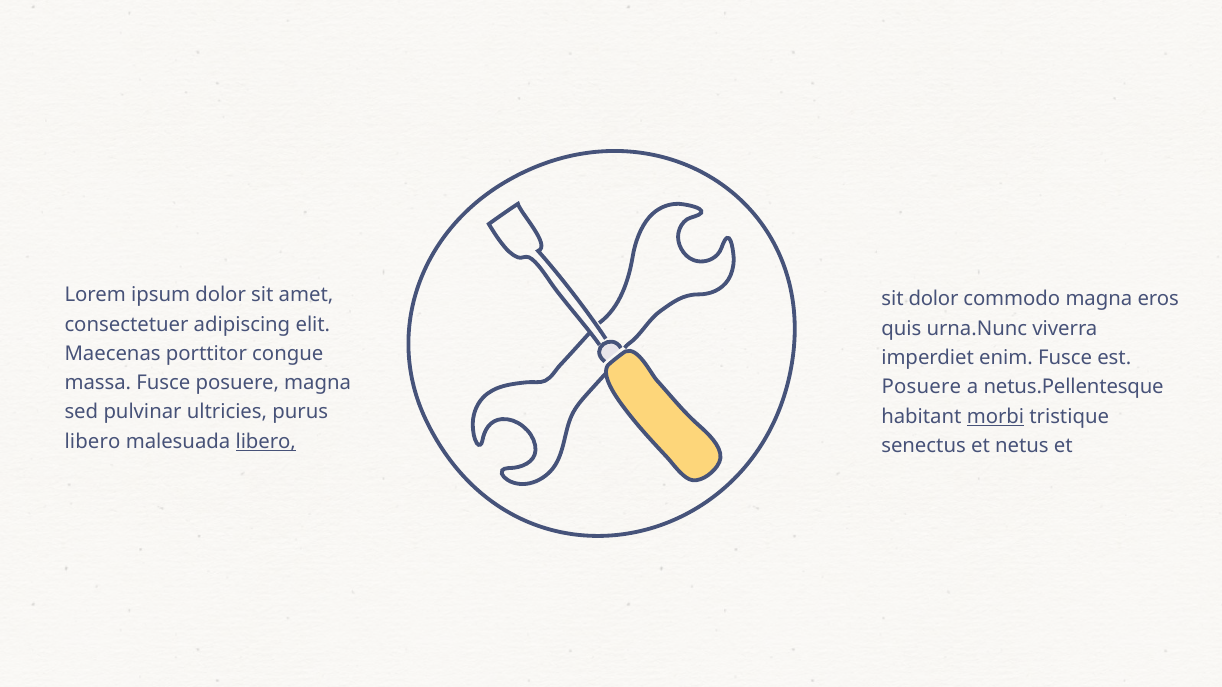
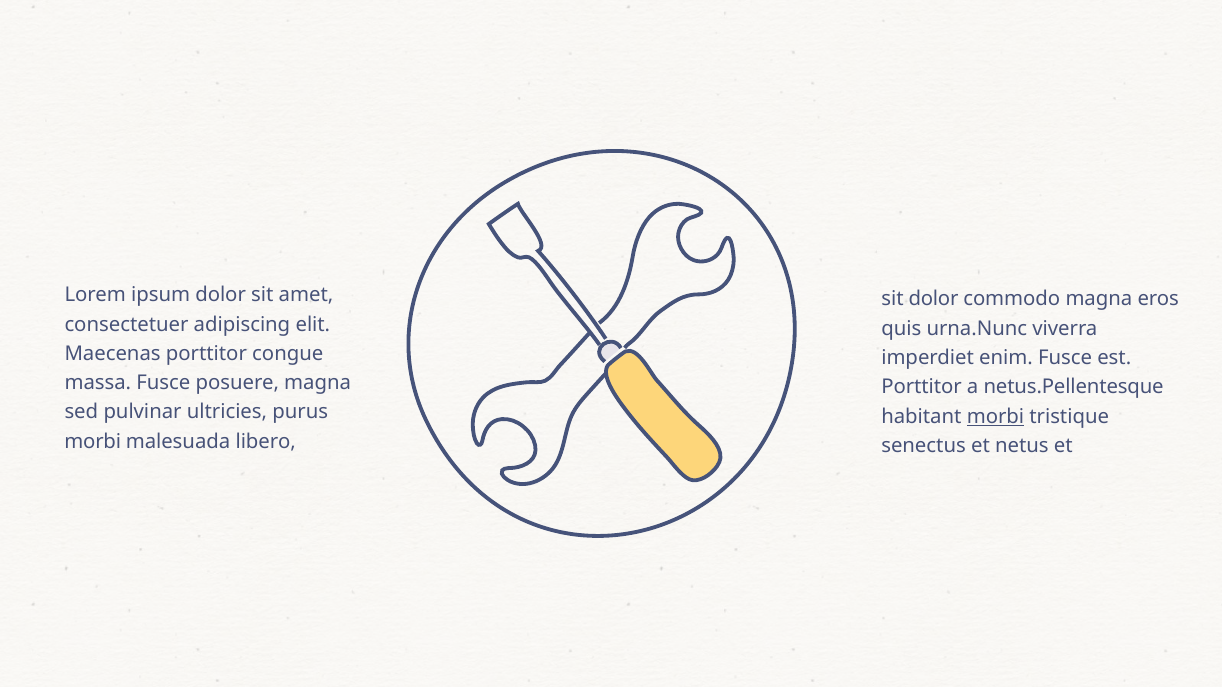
Posuere at (921, 387): Posuere -> Porttitor
libero at (93, 442): libero -> morbi
libero at (266, 442) underline: present -> none
